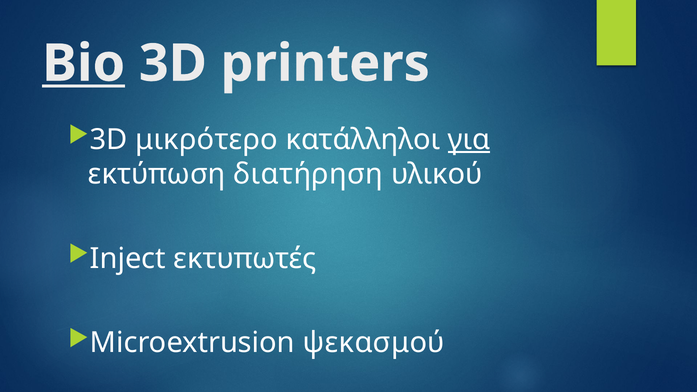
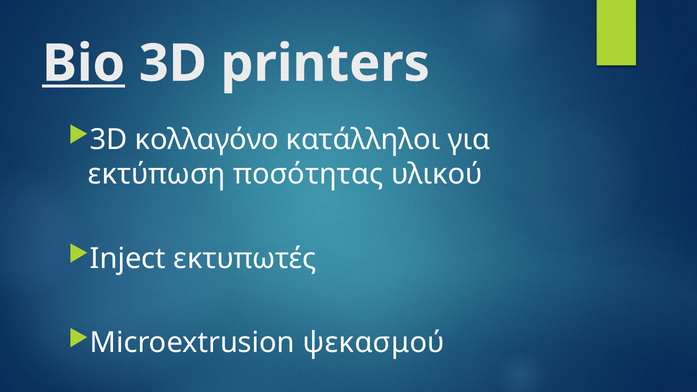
μικρότερο: μικρότερο -> κολλαγόνο
για underline: present -> none
διατήρηση: διατήρηση -> ποσότητας
